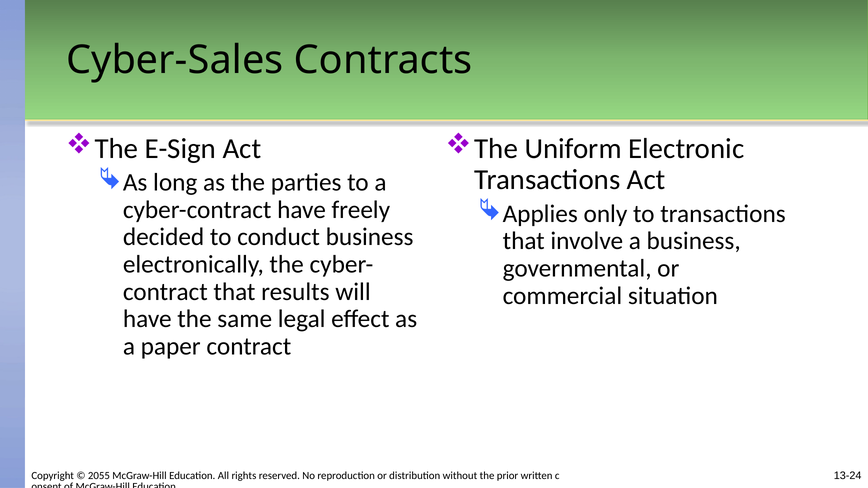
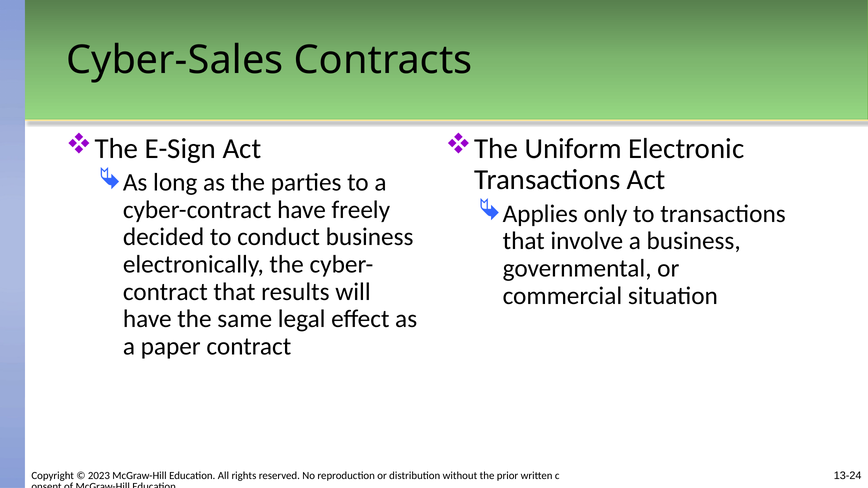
2055: 2055 -> 2023
